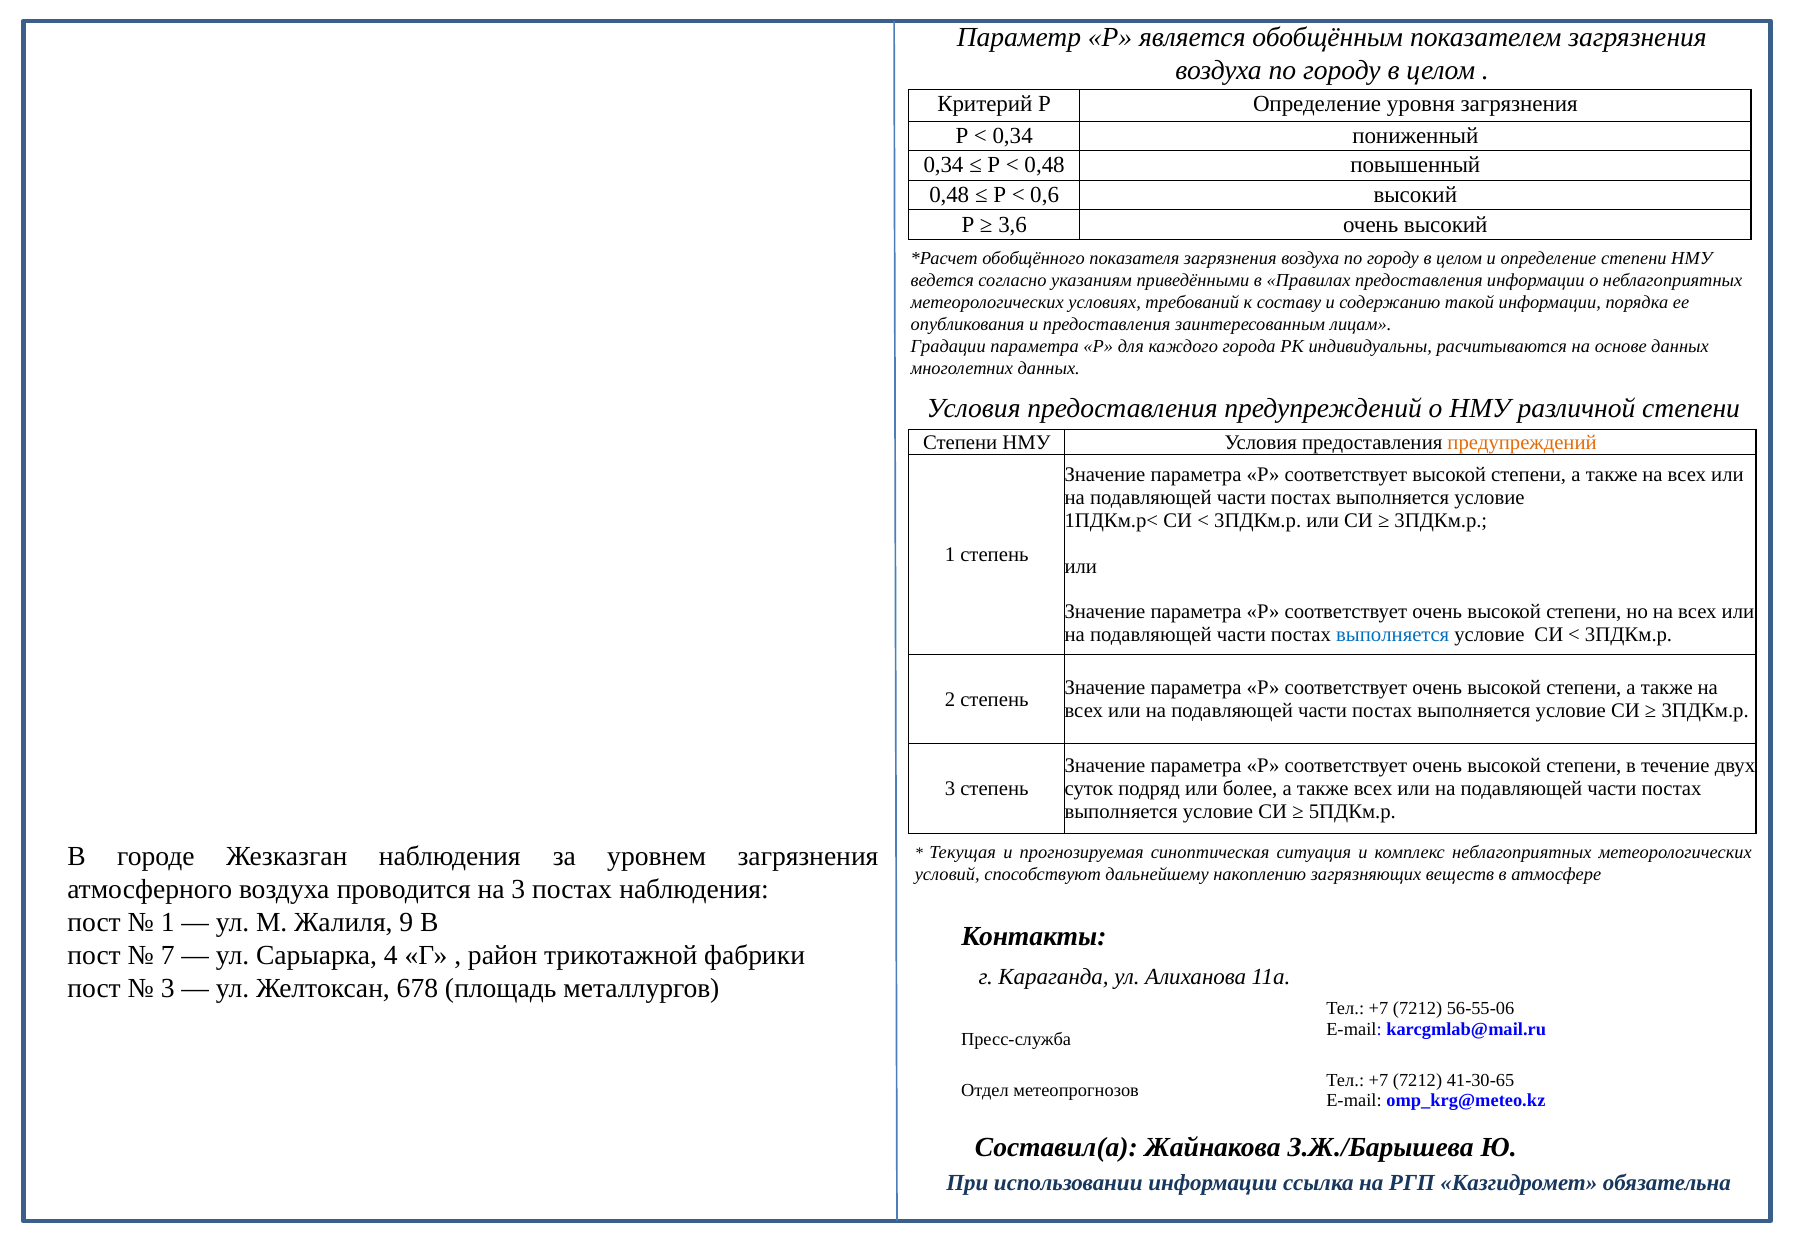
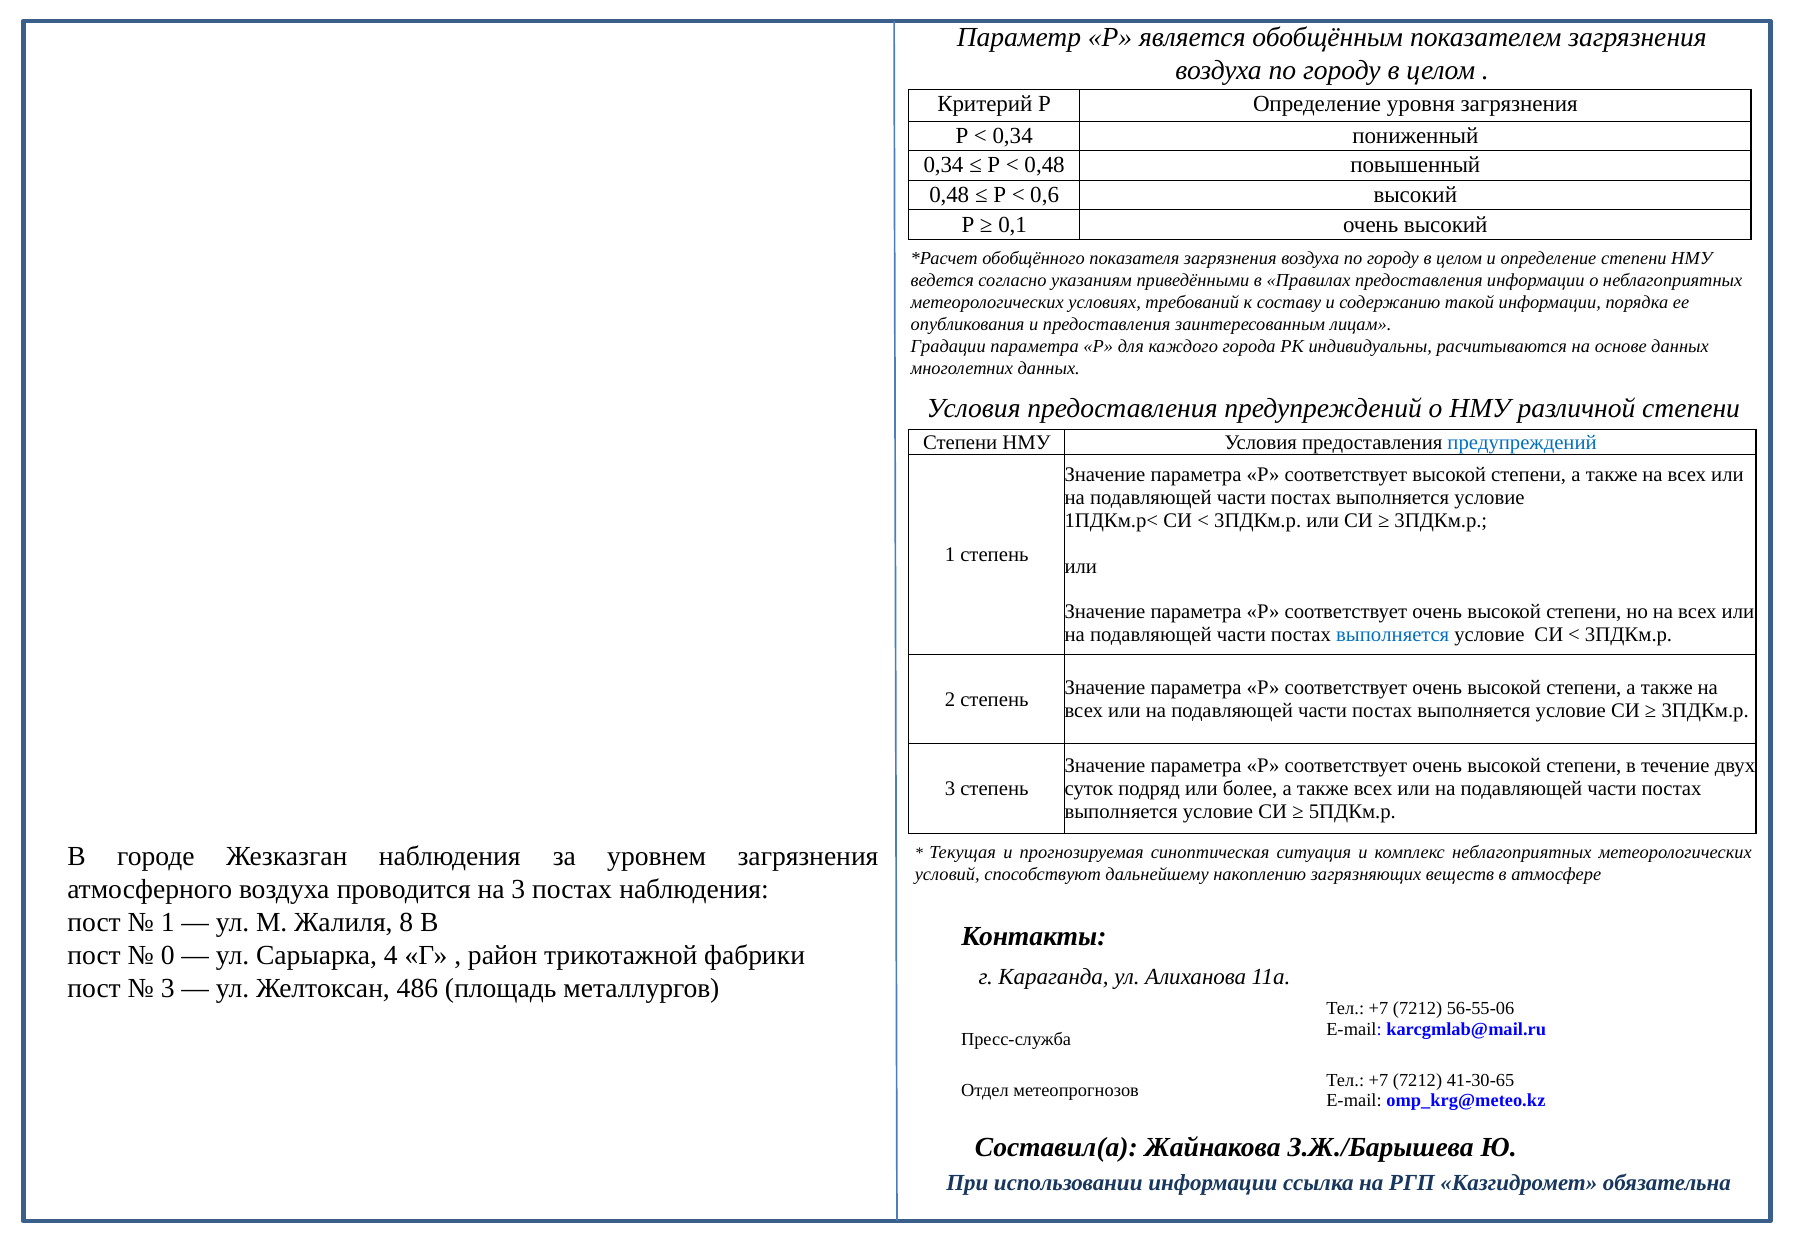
3,6: 3,6 -> 0,1
предупреждений at (1522, 443) colour: orange -> blue
9: 9 -> 8
7: 7 -> 0
678: 678 -> 486
